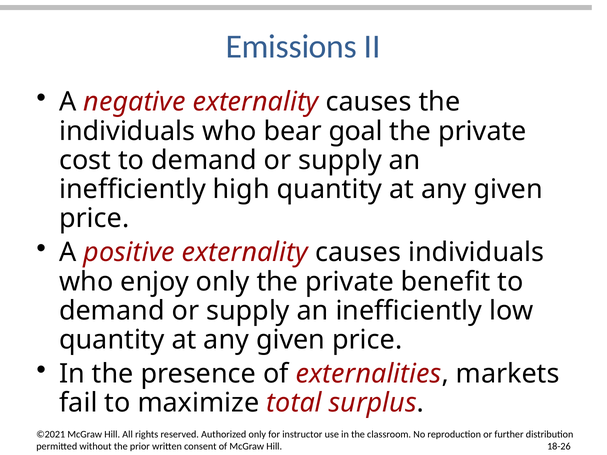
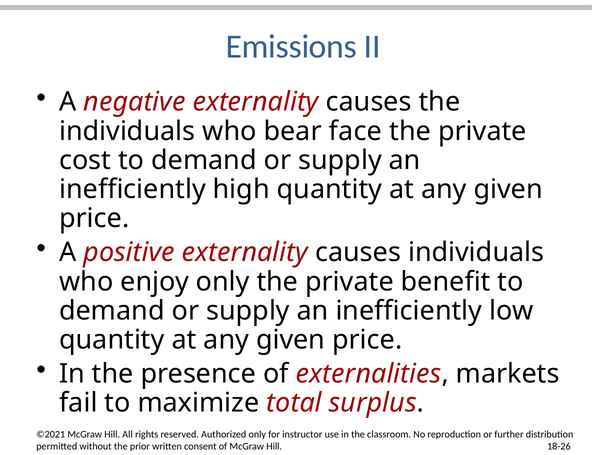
goal: goal -> face
